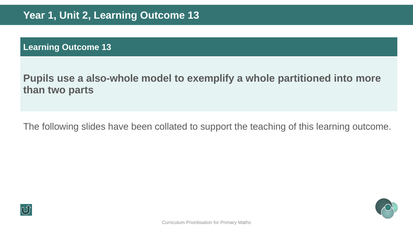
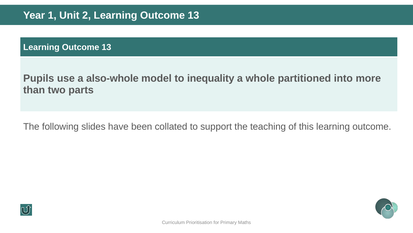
exemplify: exemplify -> inequality
